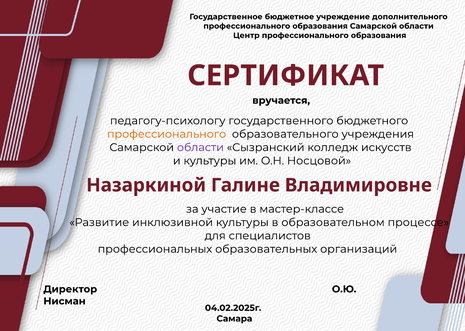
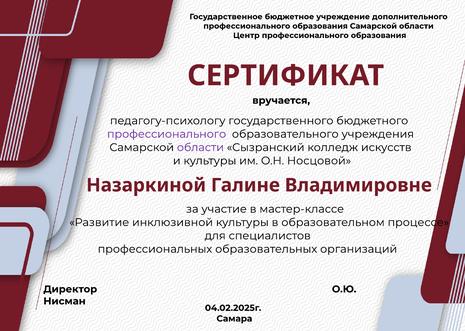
профессионального at (167, 134) colour: orange -> purple
